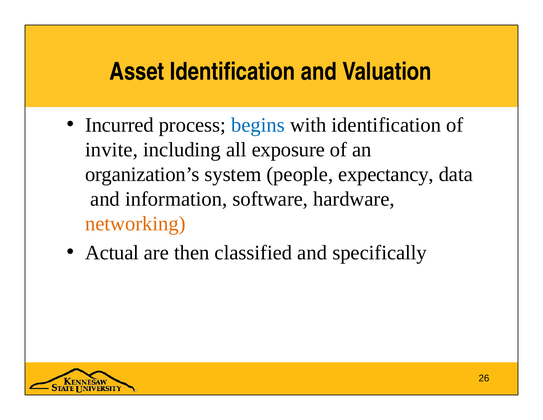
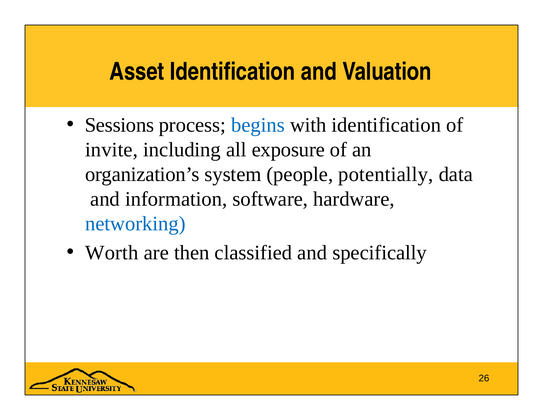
Incurred: Incurred -> Sessions
expectancy: expectancy -> potentially
networking colour: orange -> blue
Actual: Actual -> Worth
